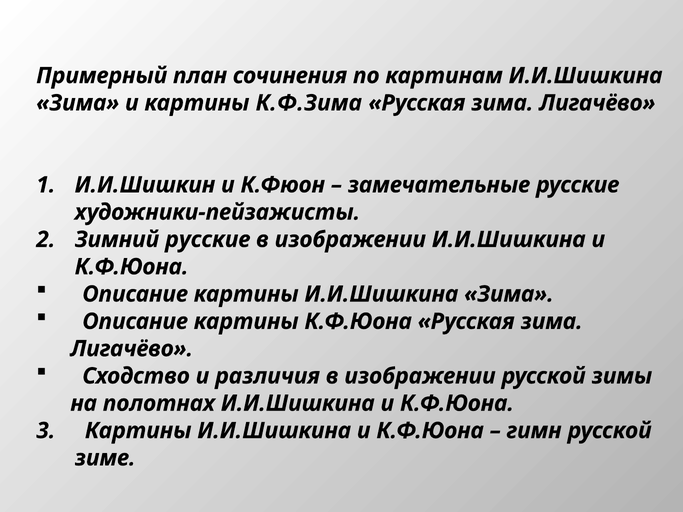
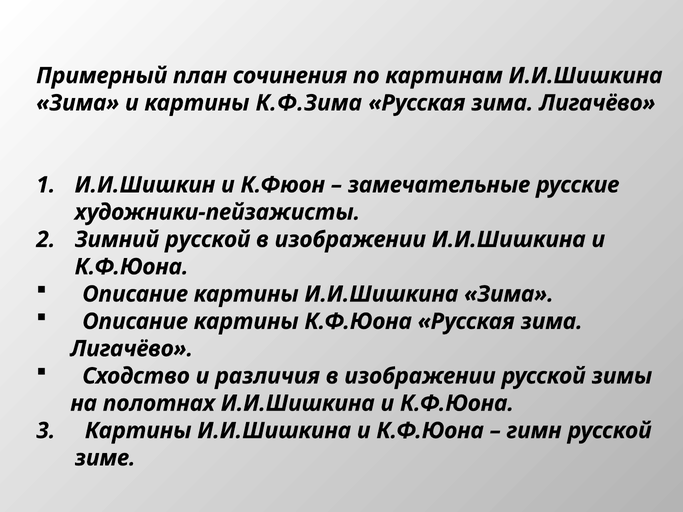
Зимний русские: русские -> русской
